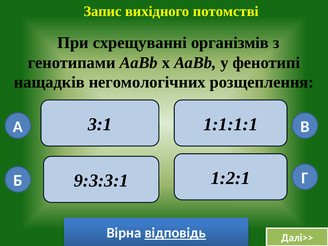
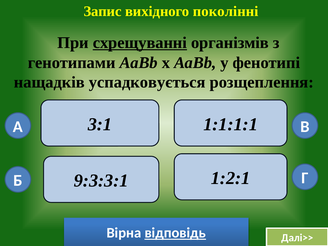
потомстві: потомстві -> поколінні
схрещуванні underline: none -> present
негомологічних: негомологічних -> успадковується
